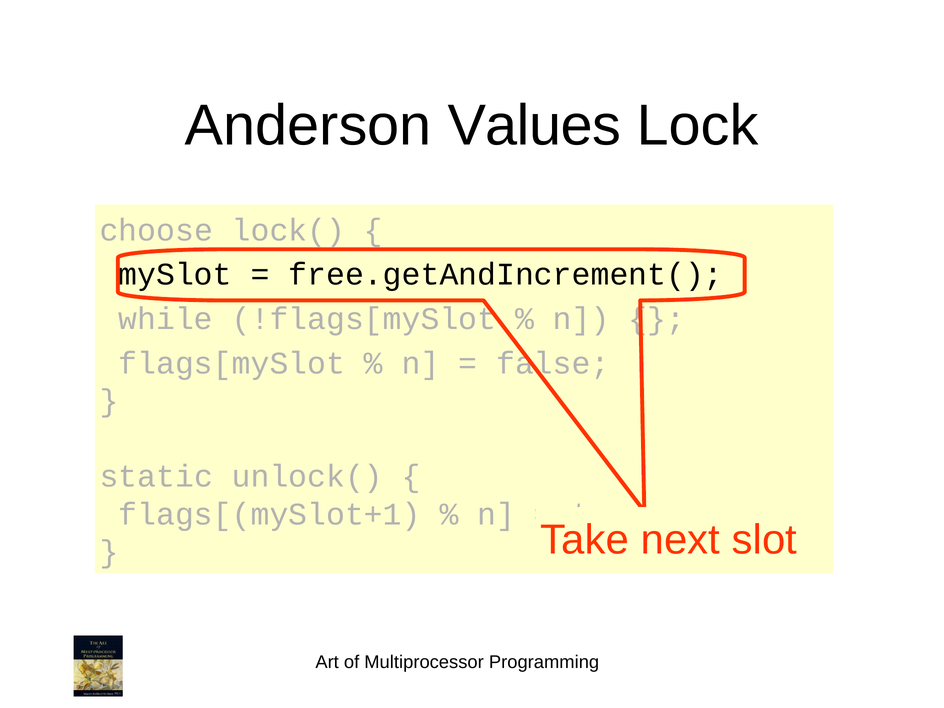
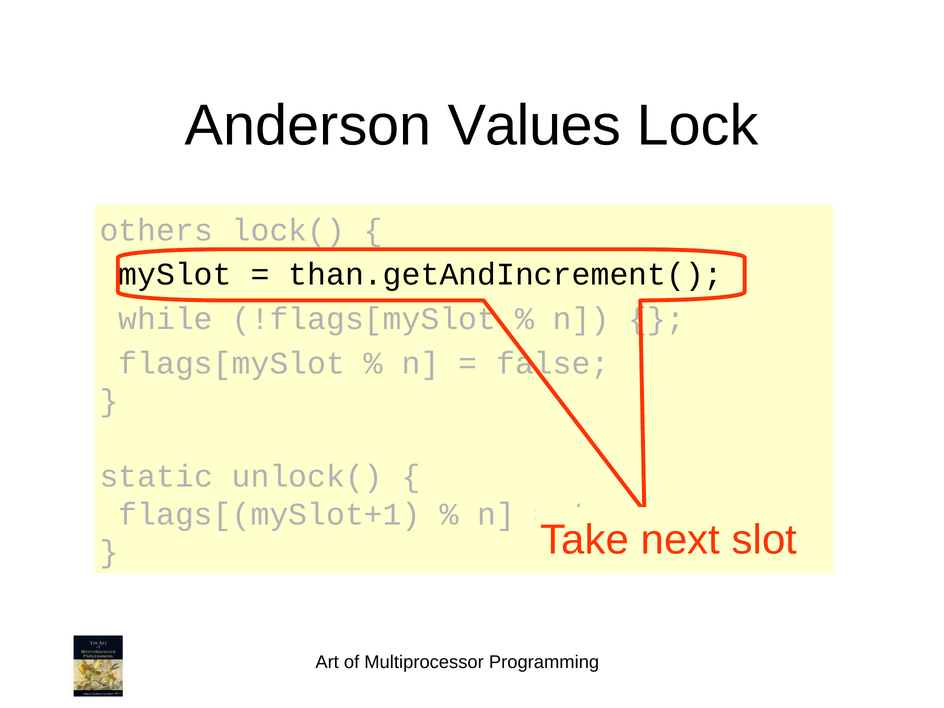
choose: choose -> others
free.getAndIncrement(: free.getAndIncrement( -> than.getAndIncrement(
